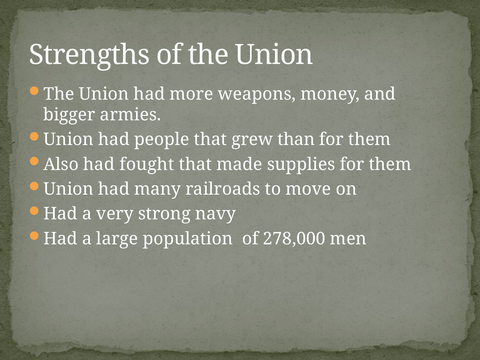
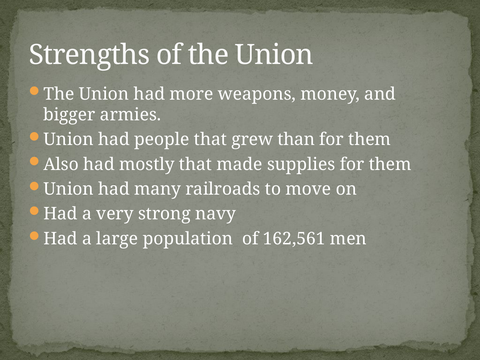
fought: fought -> mostly
278,000: 278,000 -> 162,561
